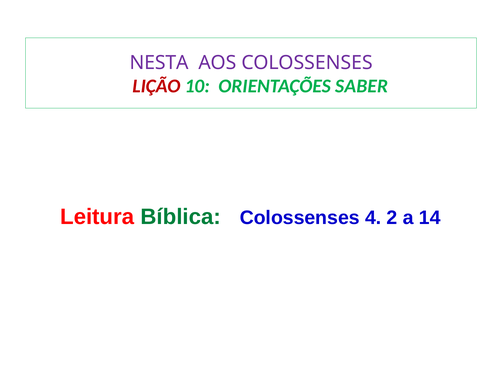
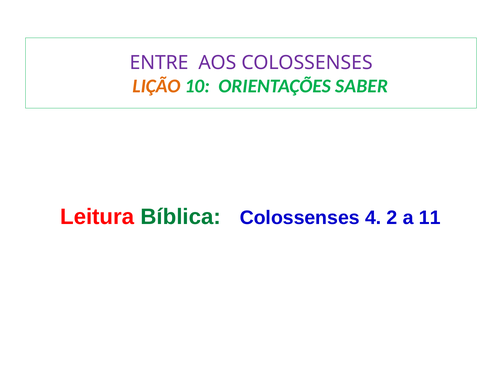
NESTA: NESTA -> ENTRE
LIÇÃO colour: red -> orange
14: 14 -> 11
